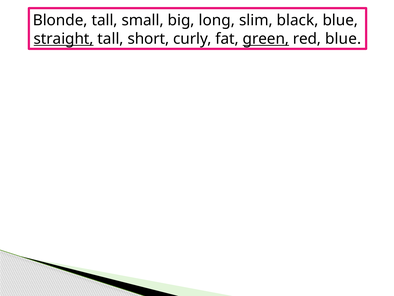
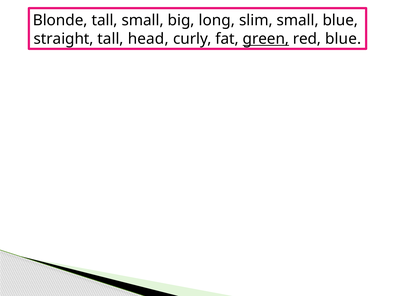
slim black: black -> small
straight underline: present -> none
short: short -> head
